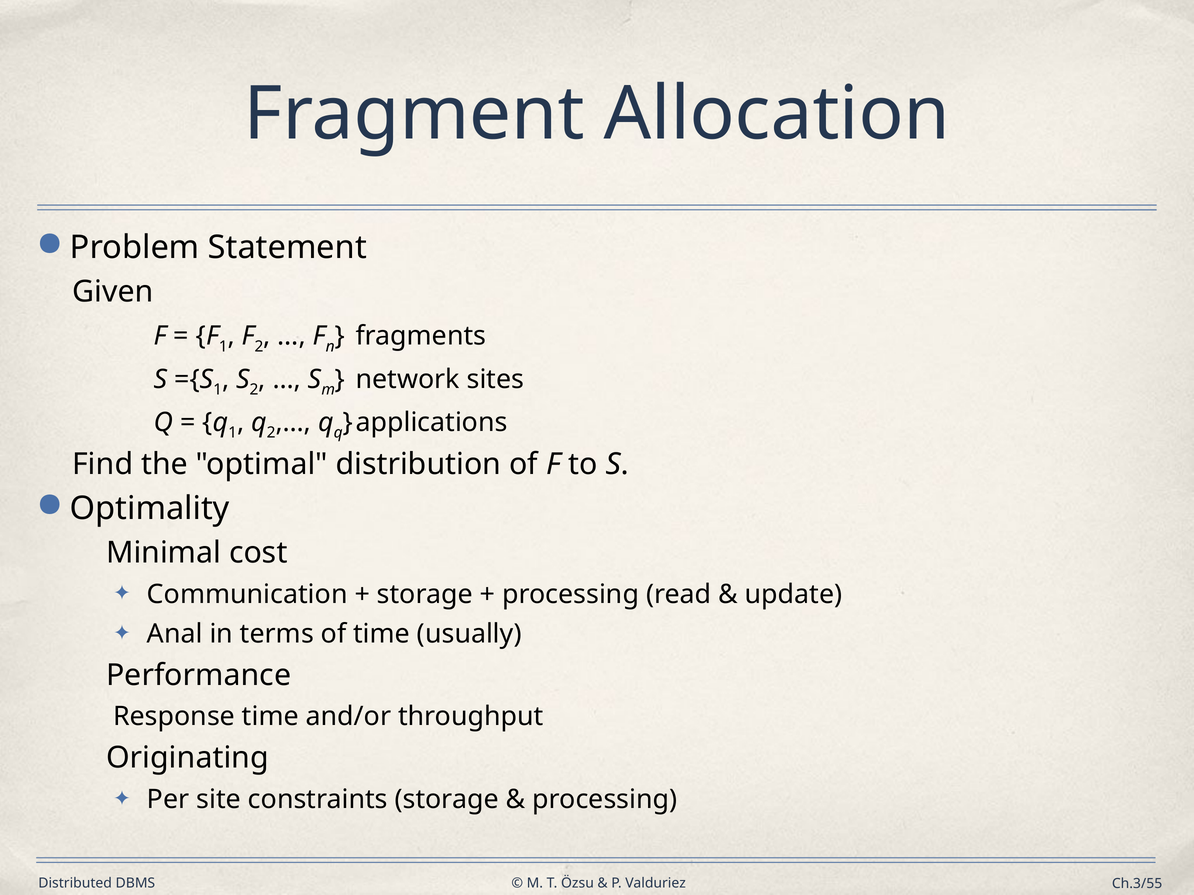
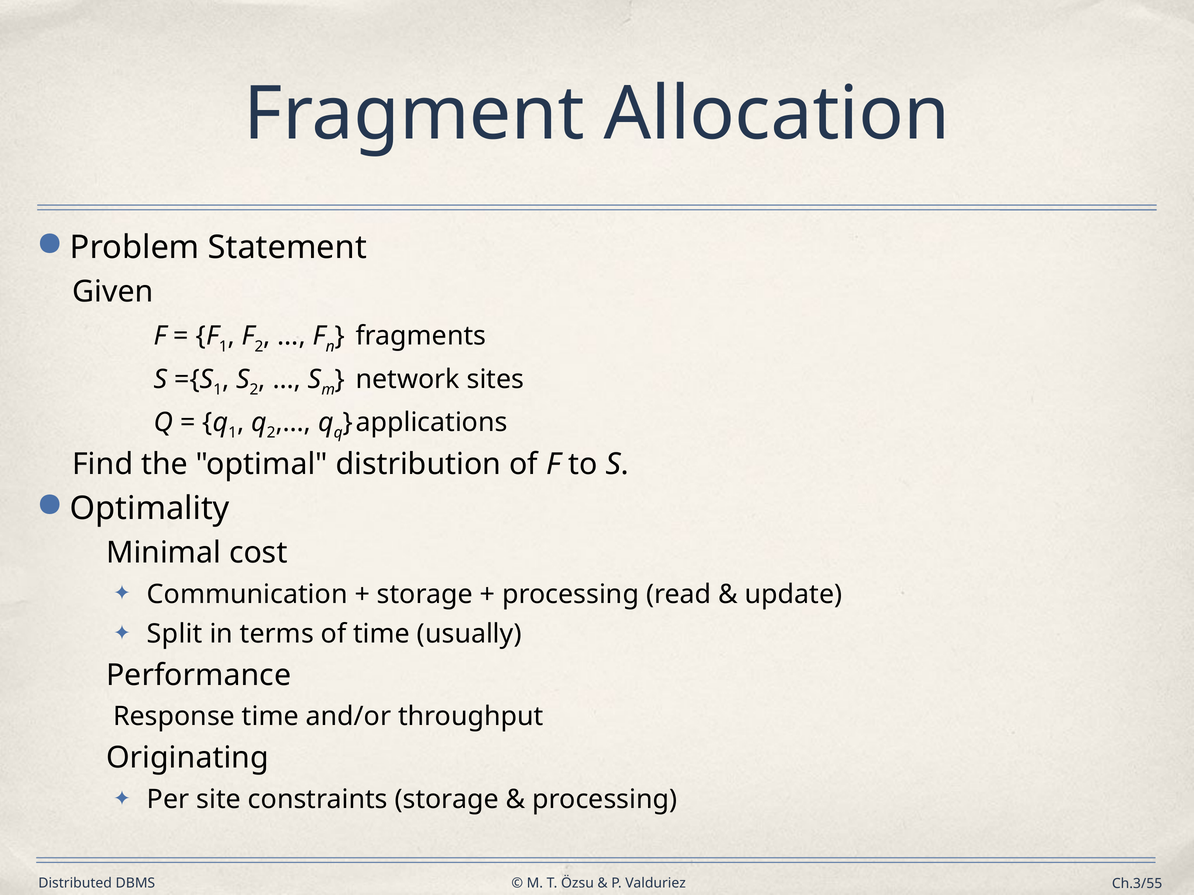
Anal: Anal -> Split
